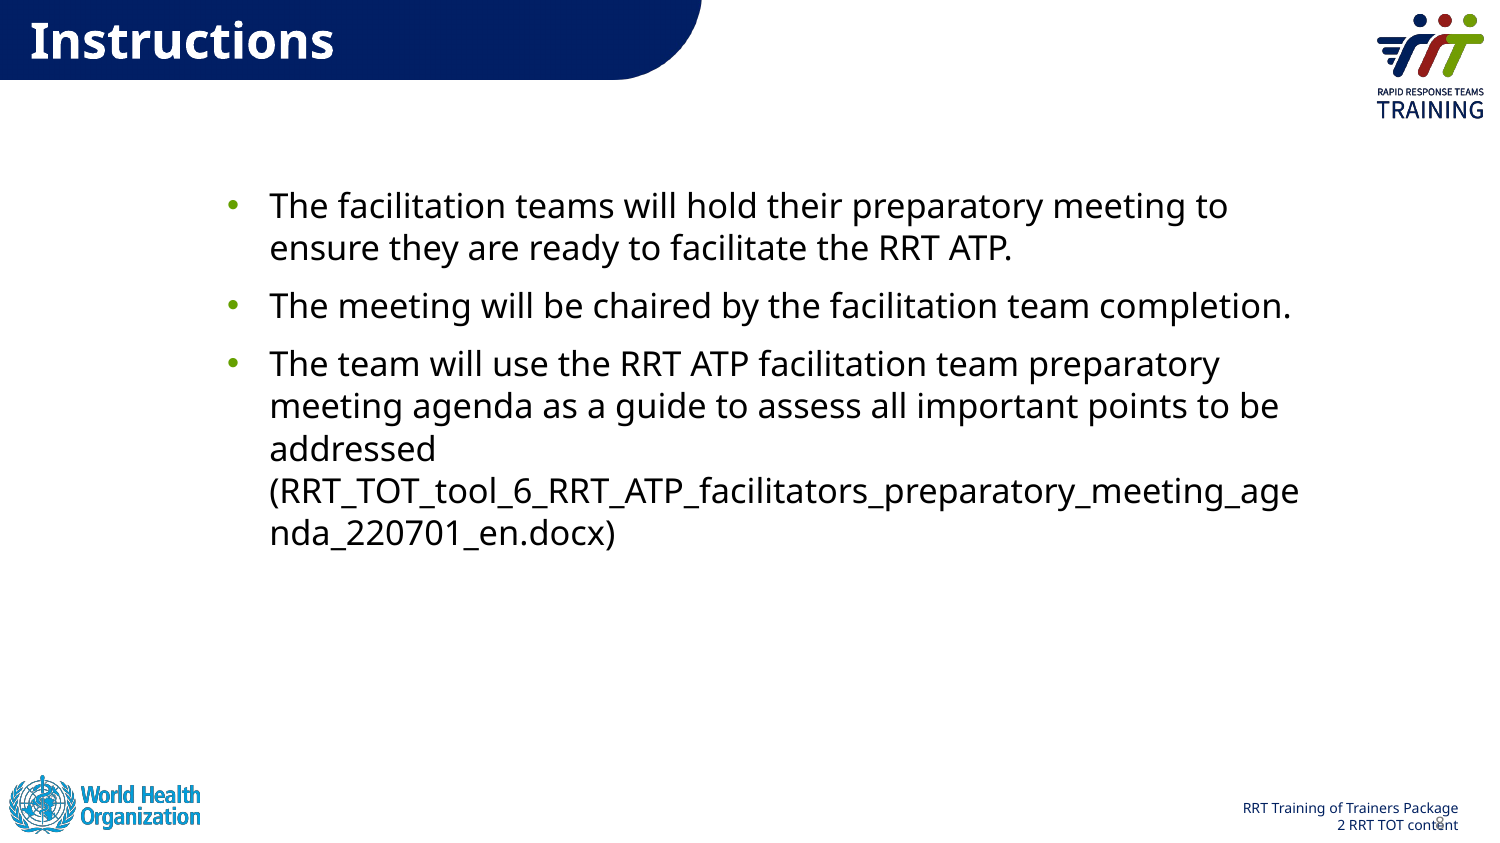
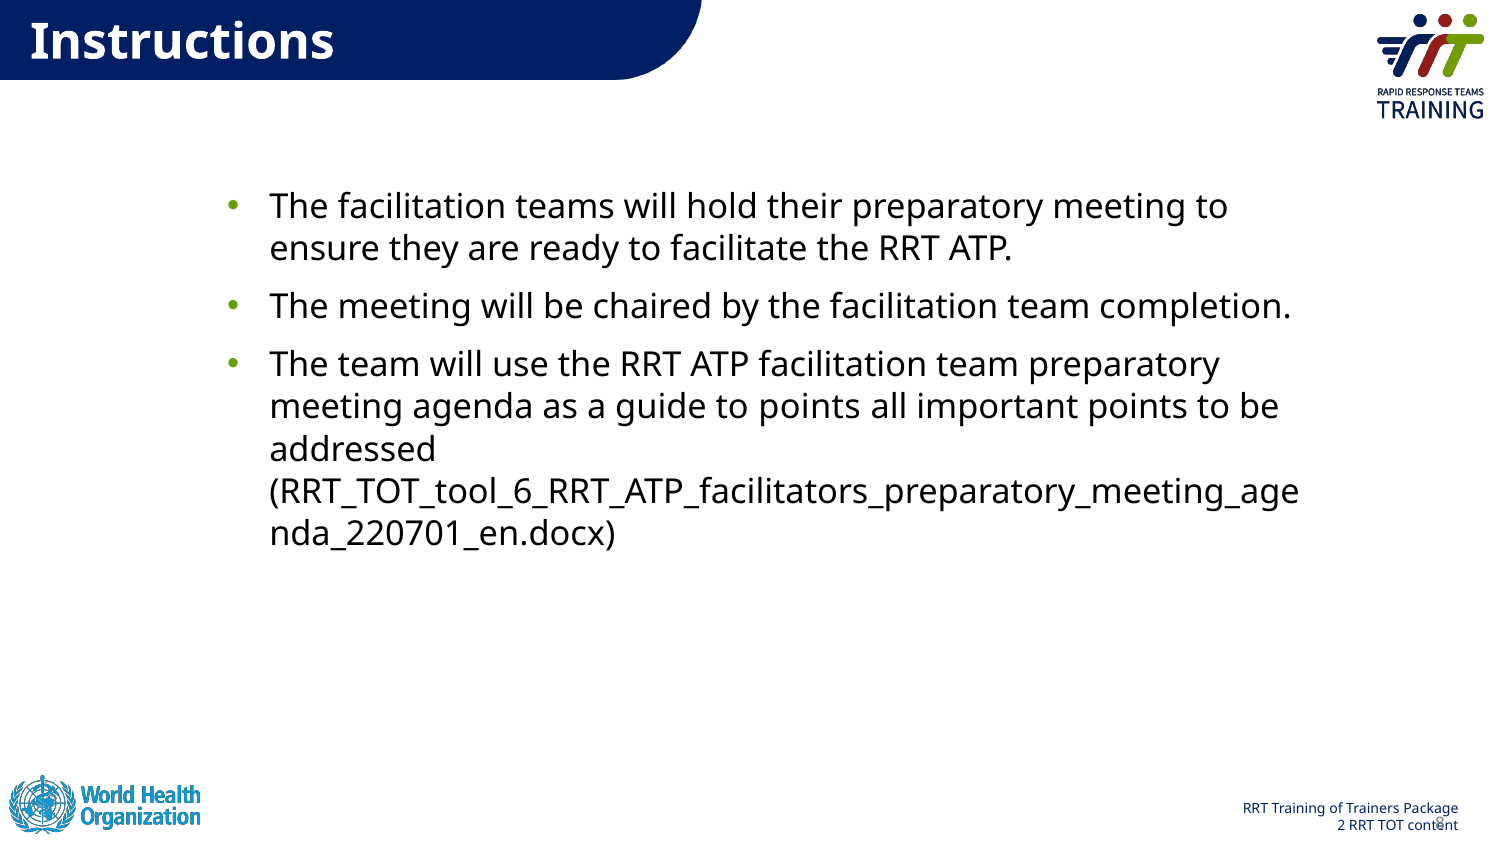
to assess: assess -> points
